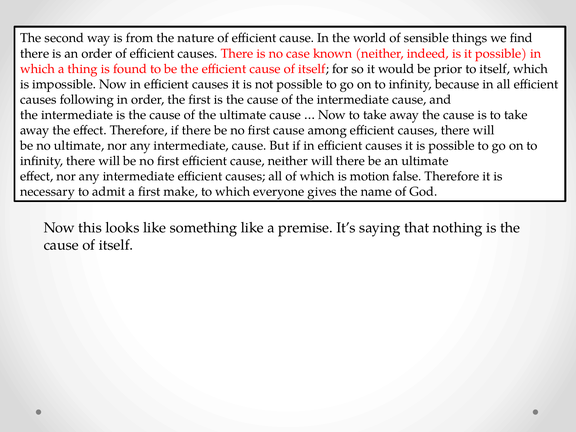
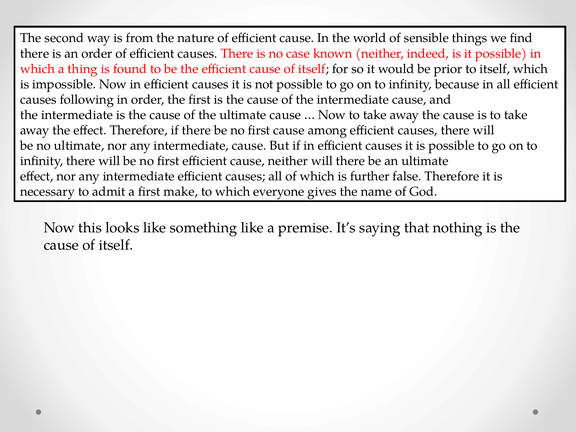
motion: motion -> further
